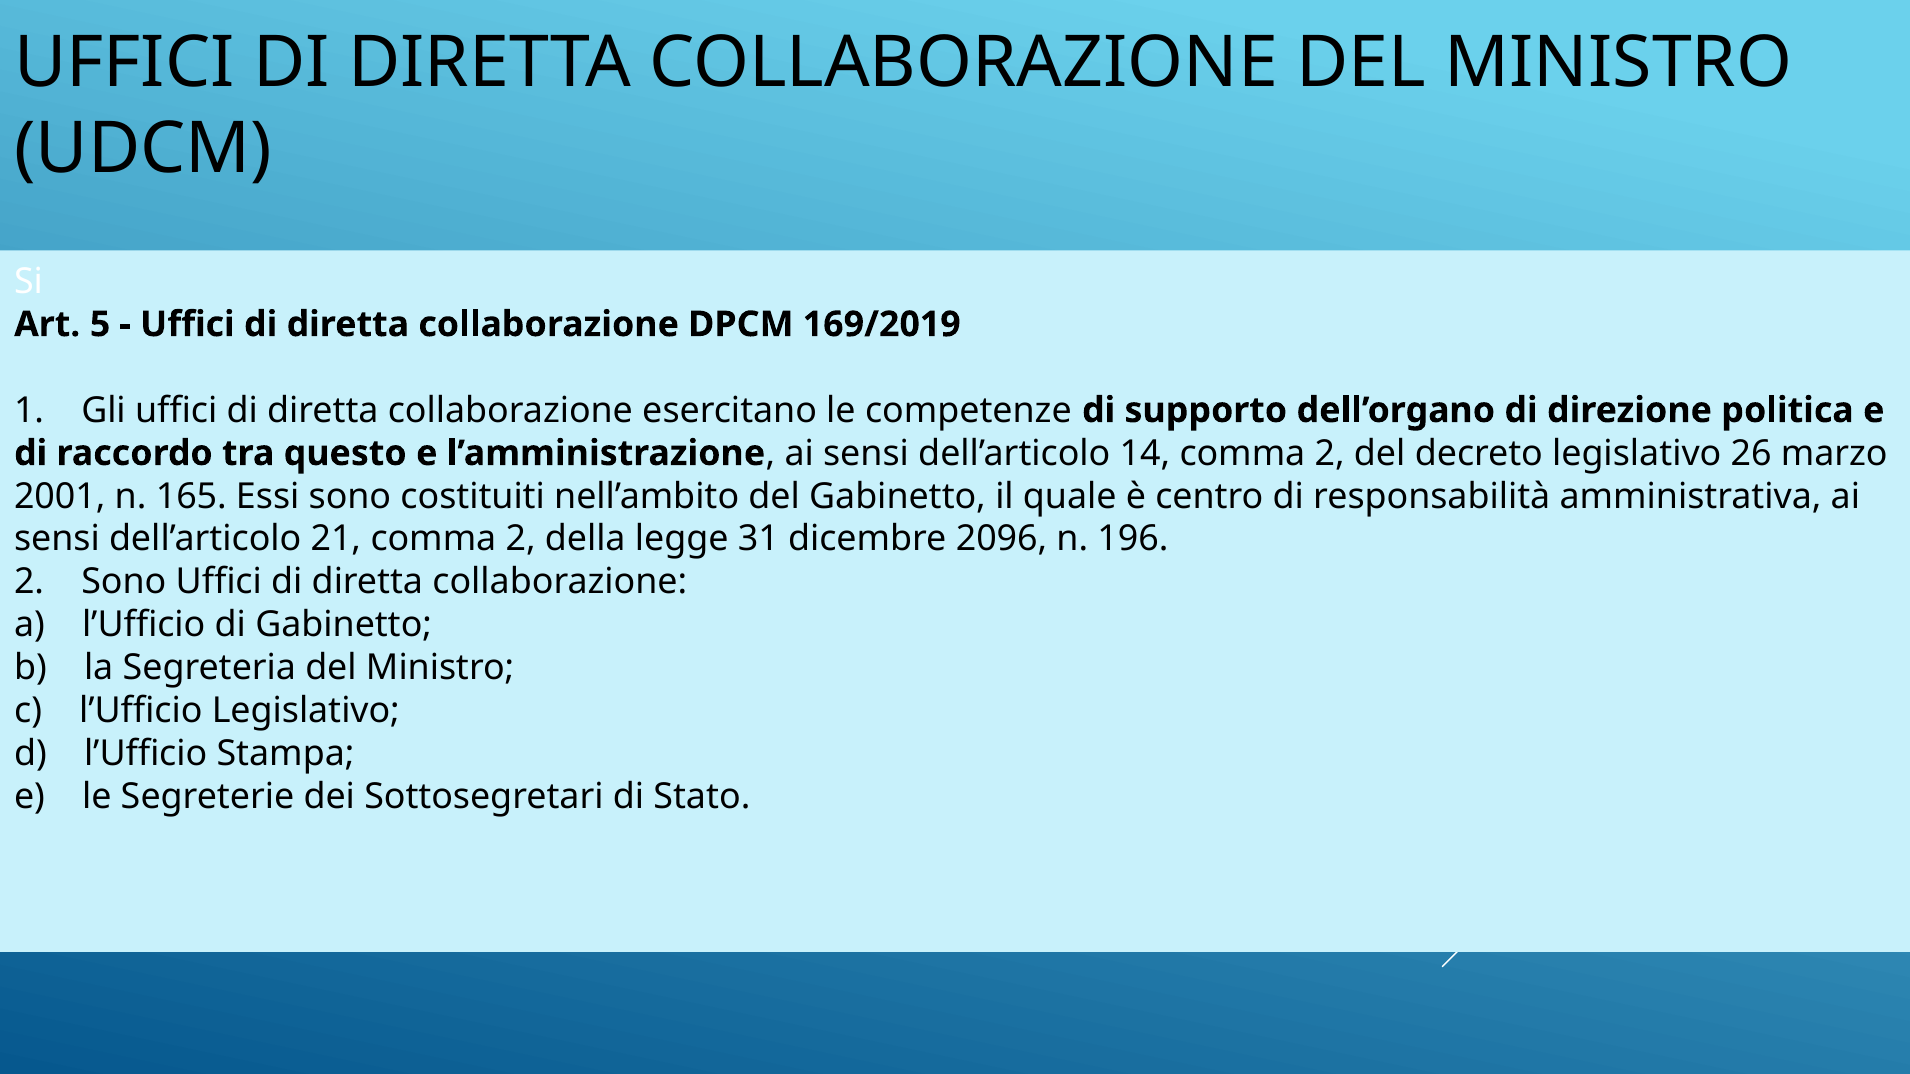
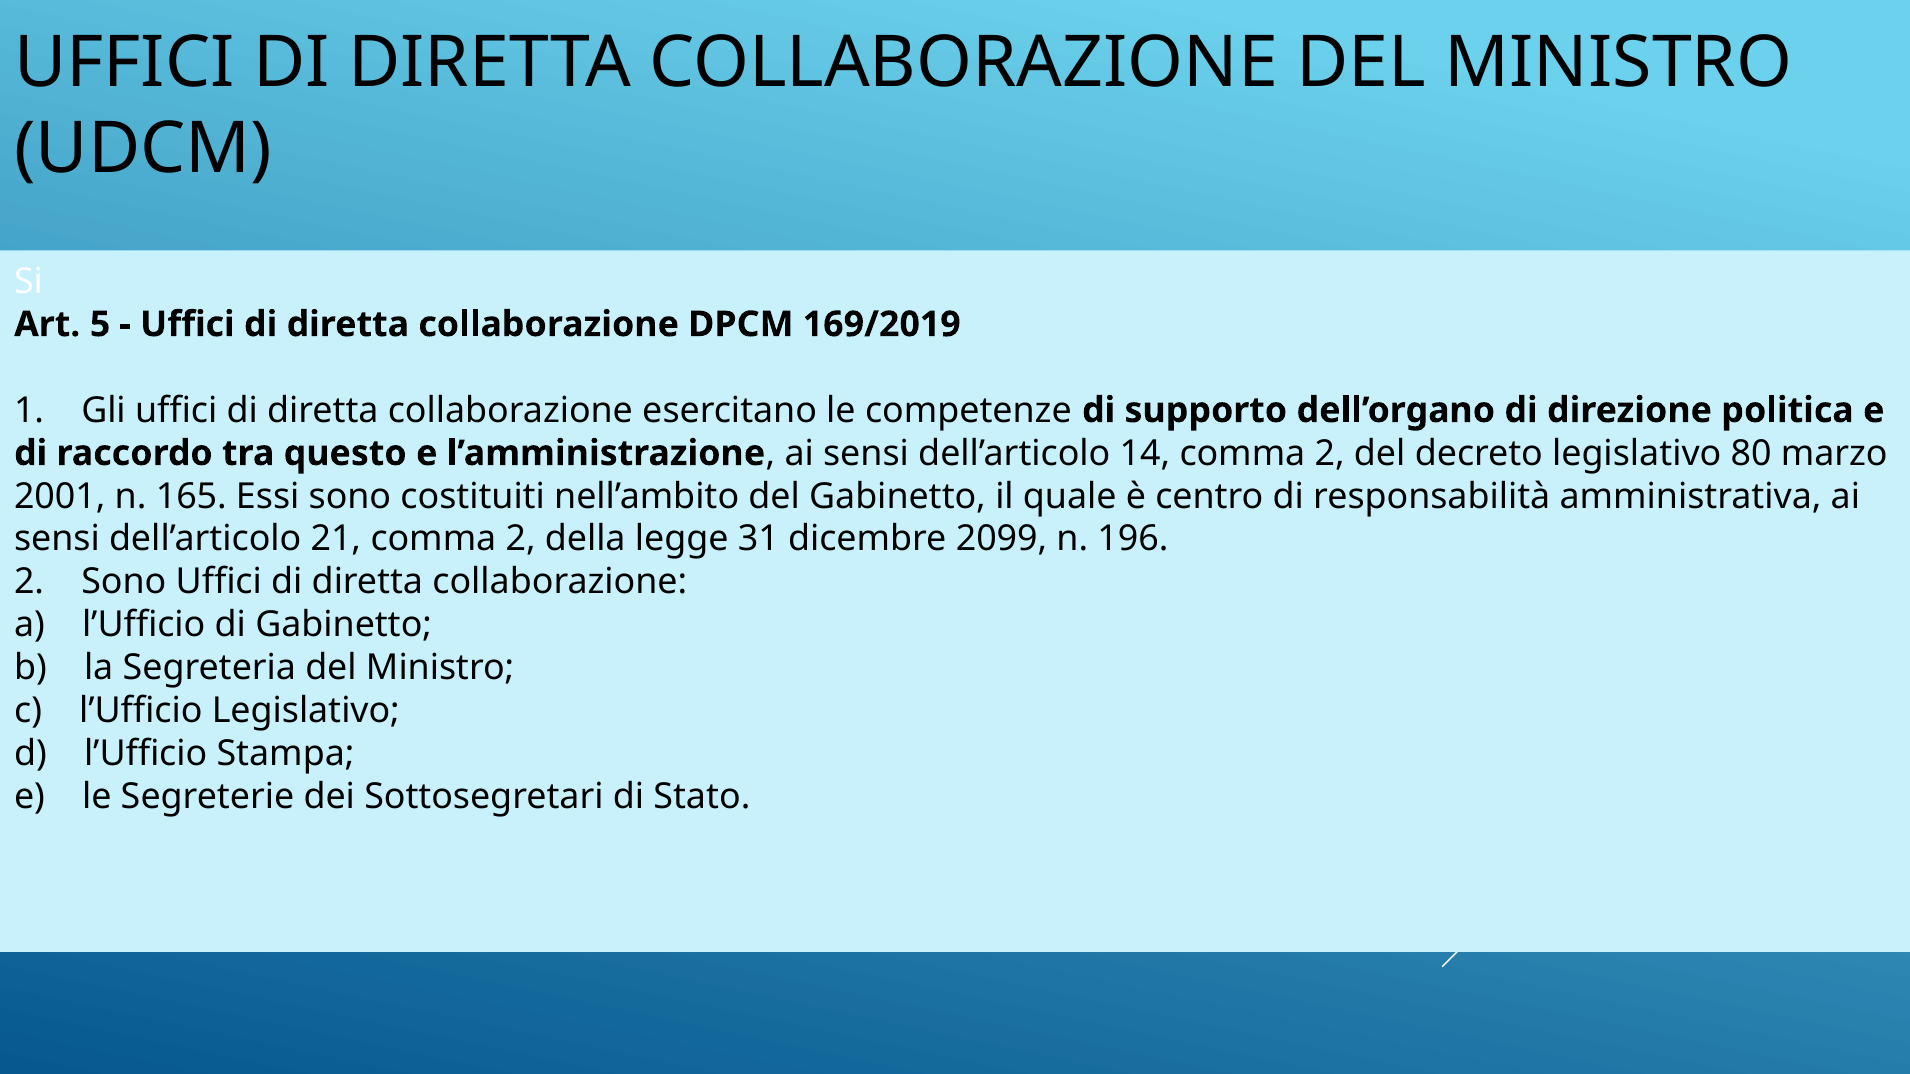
26: 26 -> 80
2096: 2096 -> 2099
